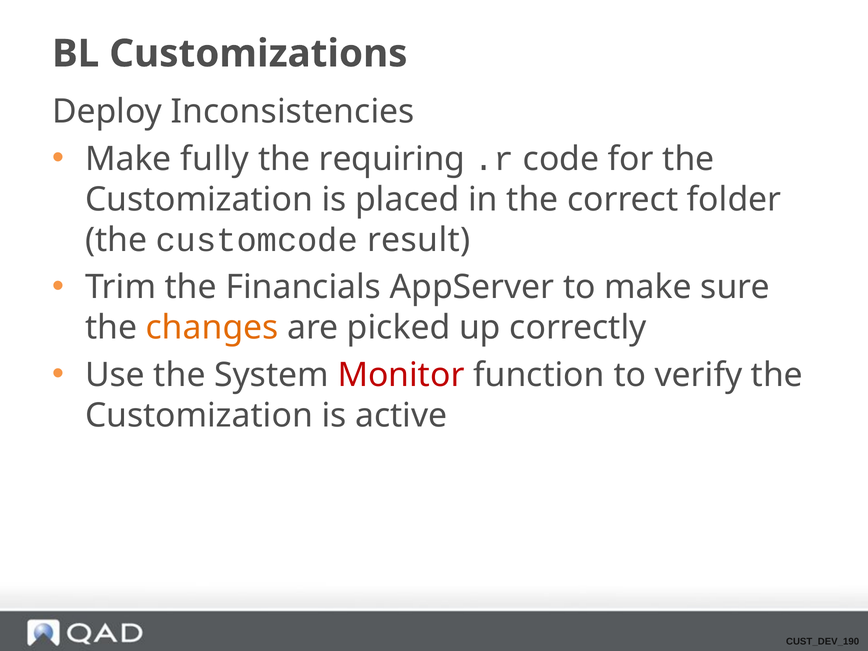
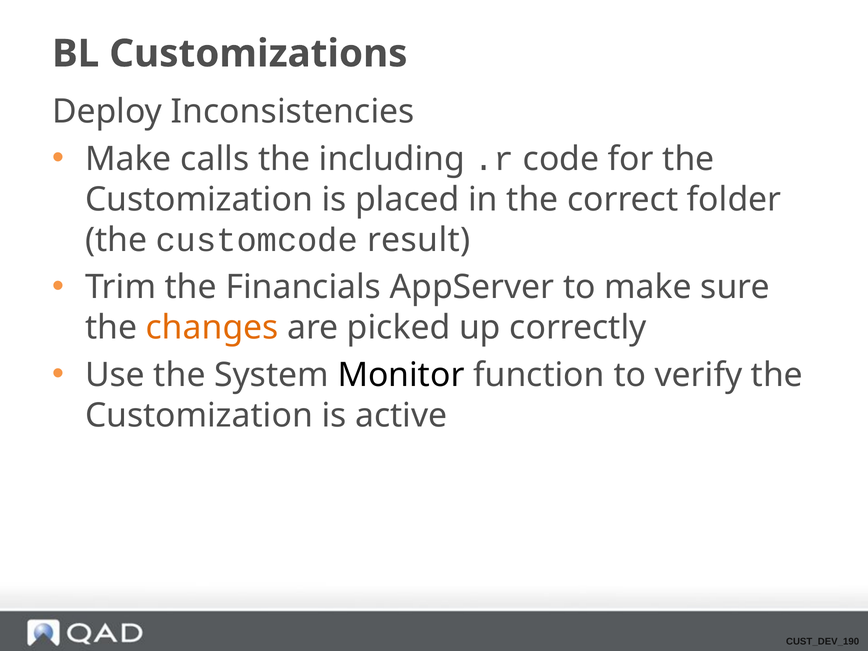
fully: fully -> calls
requiring: requiring -> including
Monitor colour: red -> black
